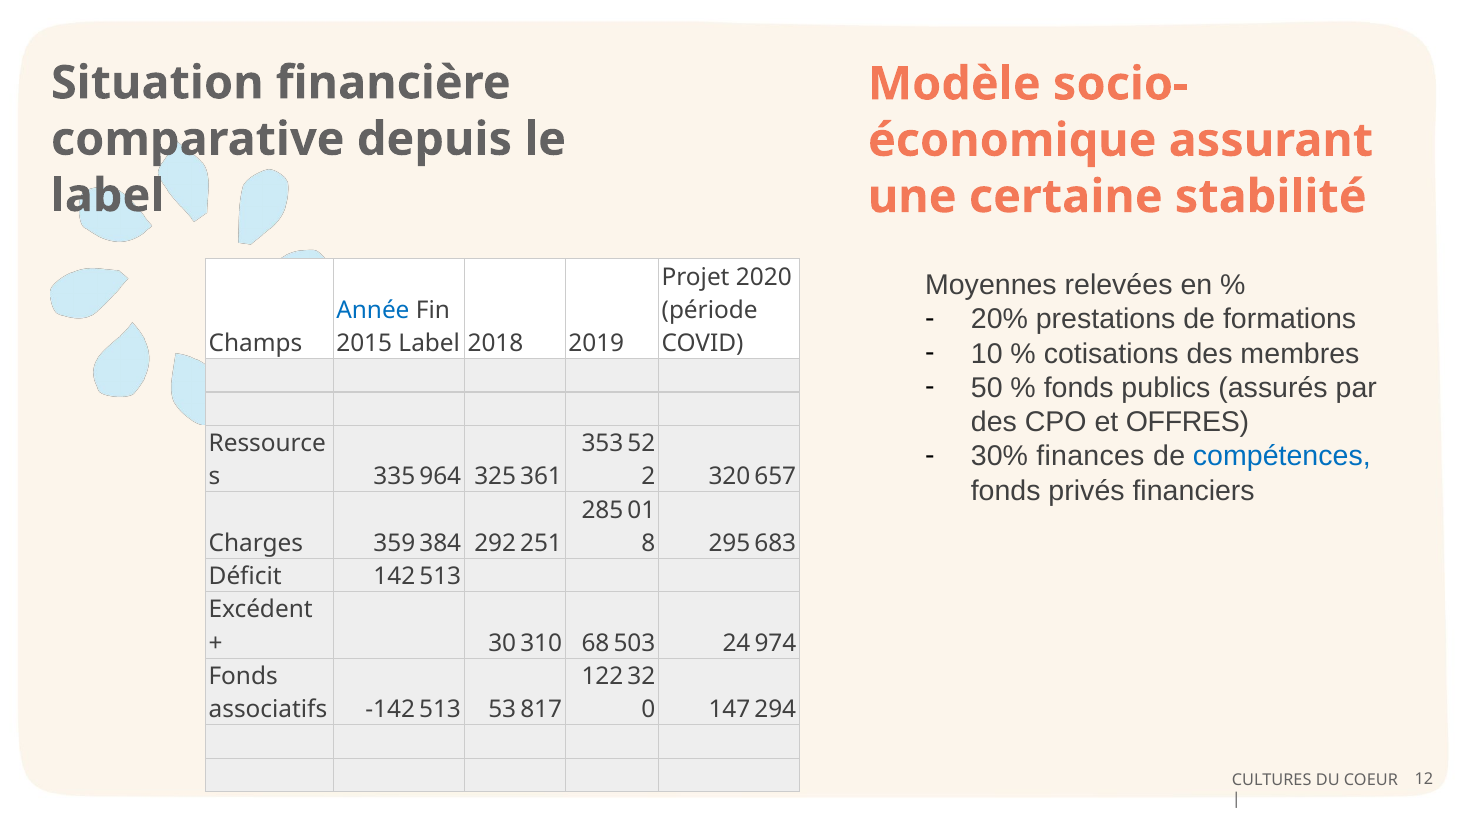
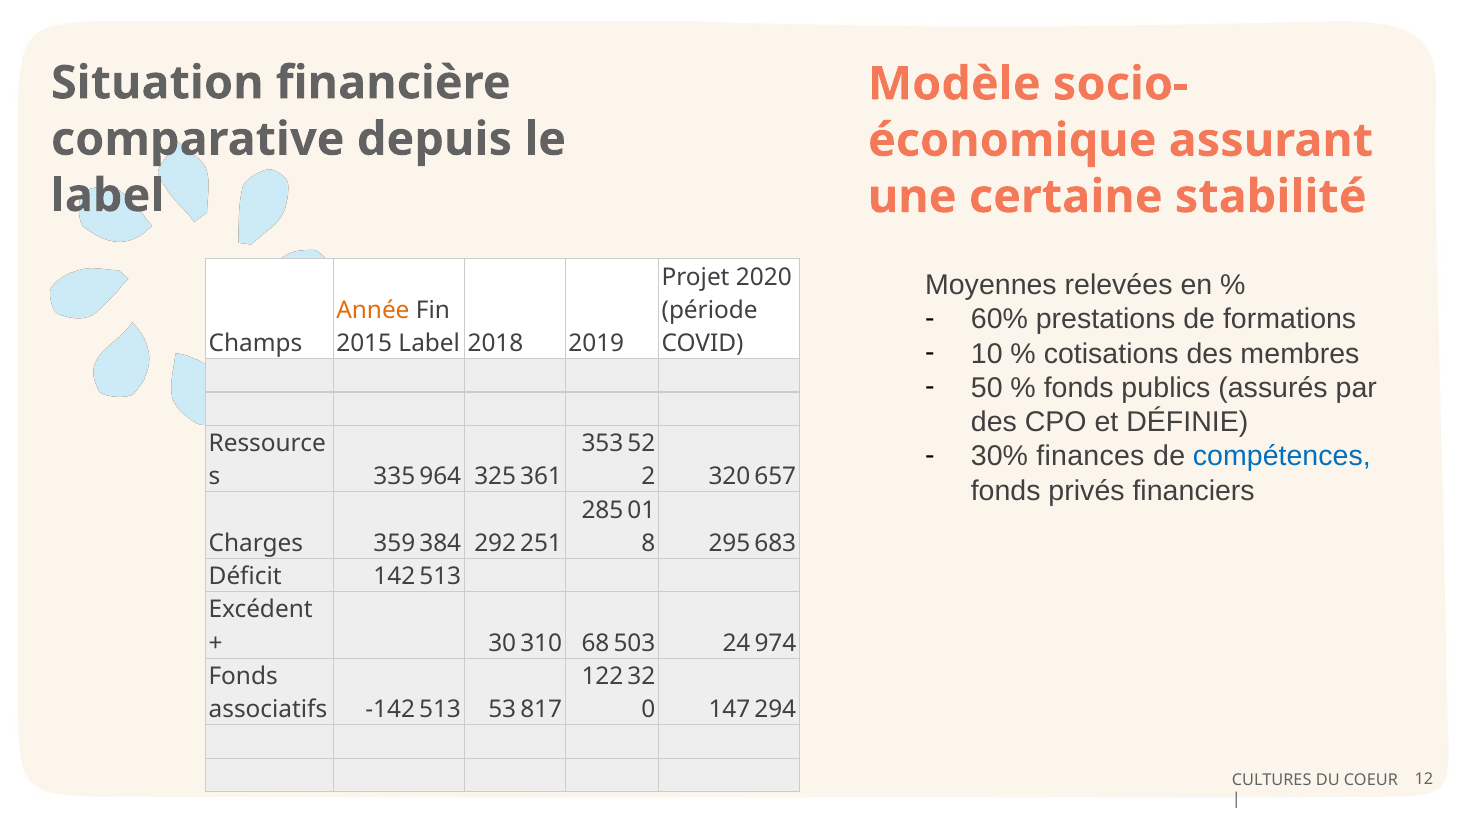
Année colour: blue -> orange
20%: 20% -> 60%
OFFRES: OFFRES -> DÉFINIE
